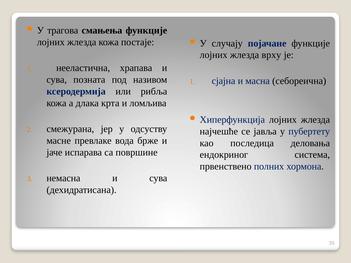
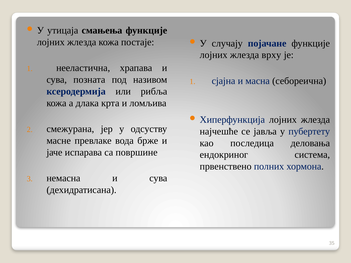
трагова: трагова -> утицаја
